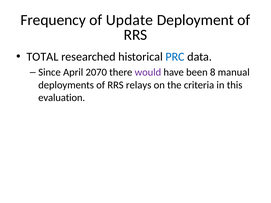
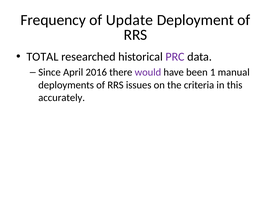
PRC colour: blue -> purple
2070: 2070 -> 2016
8: 8 -> 1
relays: relays -> issues
evaluation: evaluation -> accurately
